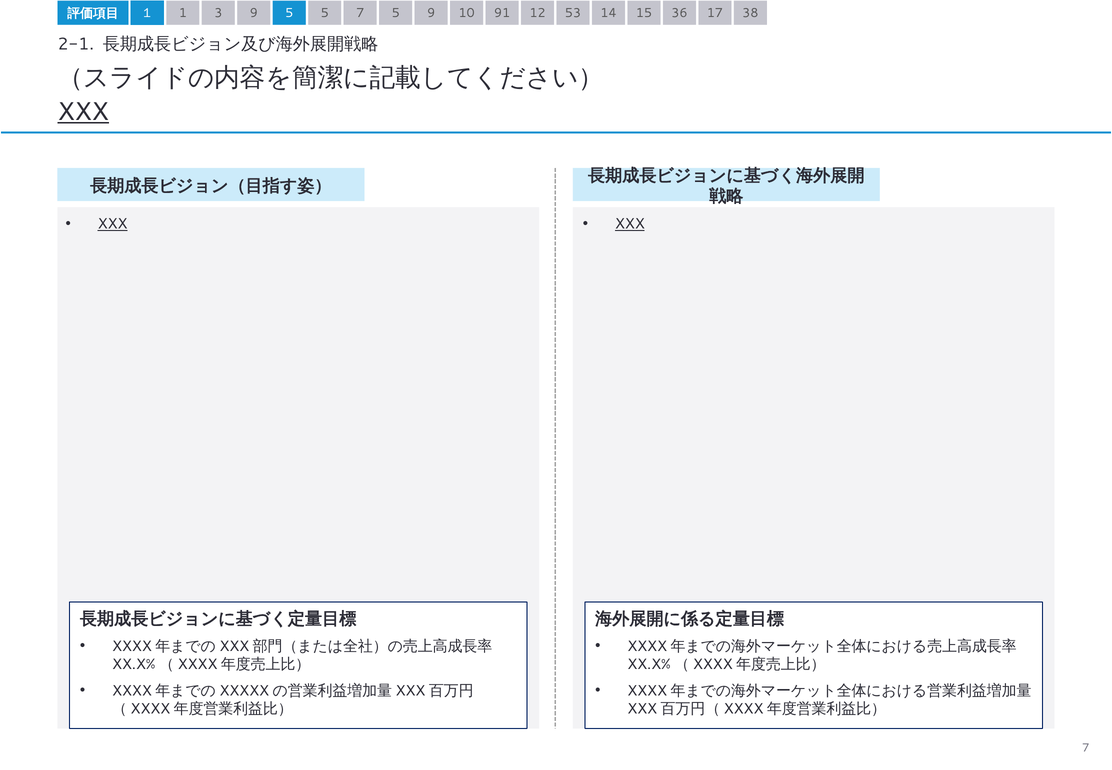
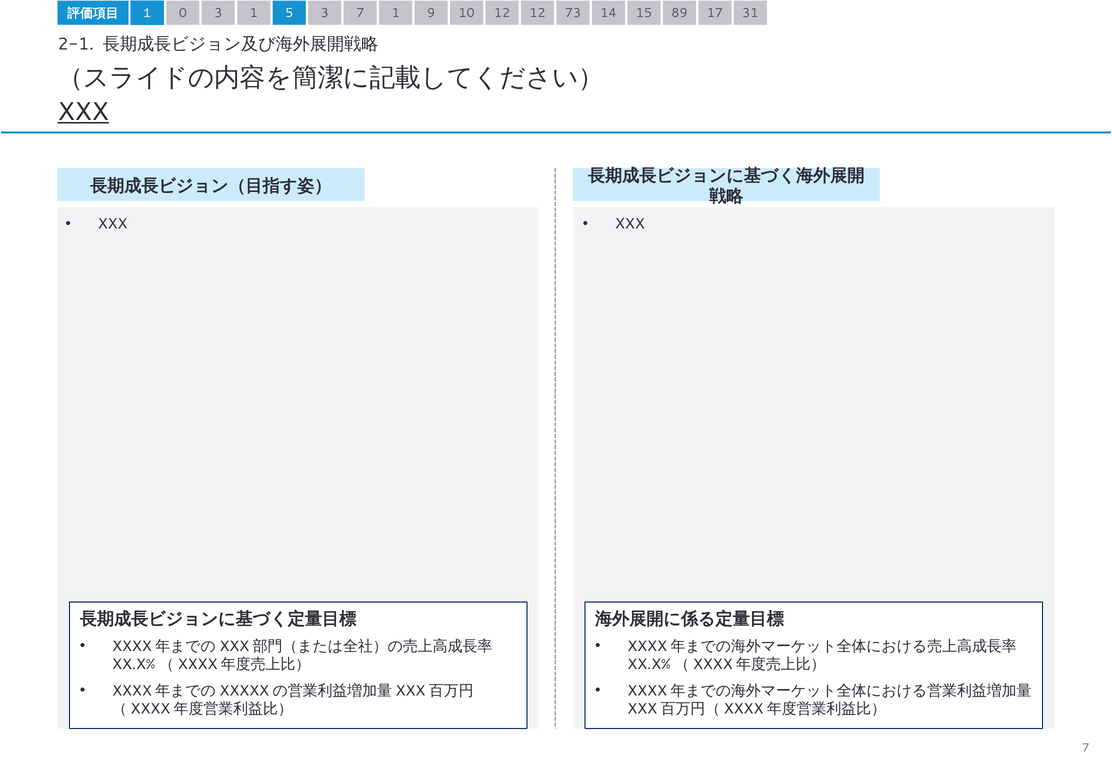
1: 1 -> 0
3 9: 9 -> 1
5 5: 5 -> 3
7 5: 5 -> 1
10 91: 91 -> 12
53: 53 -> 73
36: 36 -> 89
38: 38 -> 31
XXX at (113, 224) underline: present -> none
XXX at (630, 224) underline: present -> none
